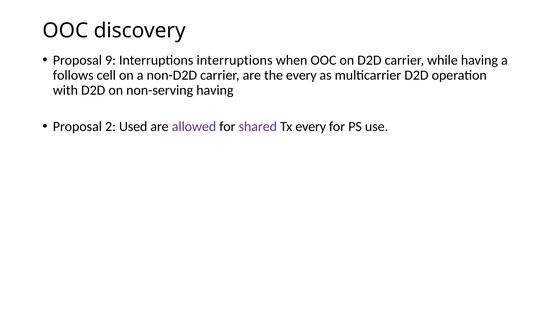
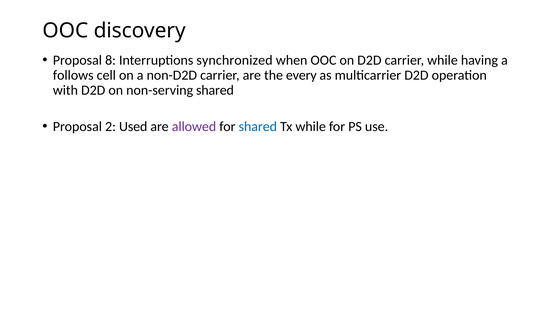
9: 9 -> 8
Interruptions interruptions: interruptions -> synchronized
non-serving having: having -> shared
shared at (258, 127) colour: purple -> blue
Tx every: every -> while
